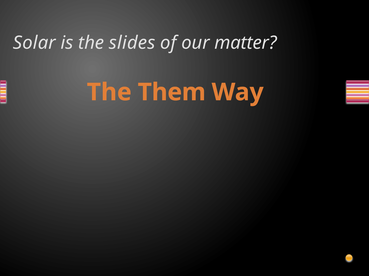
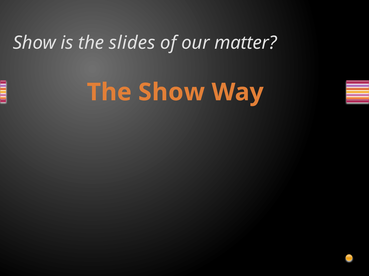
Solar at (34, 43): Solar -> Show
The Them: Them -> Show
